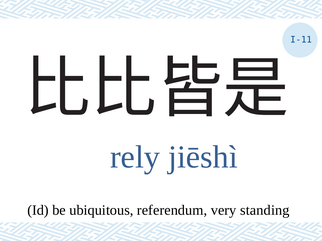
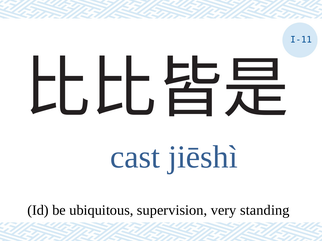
rely: rely -> cast
referendum: referendum -> supervision
